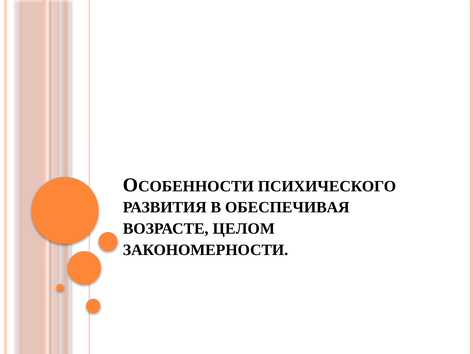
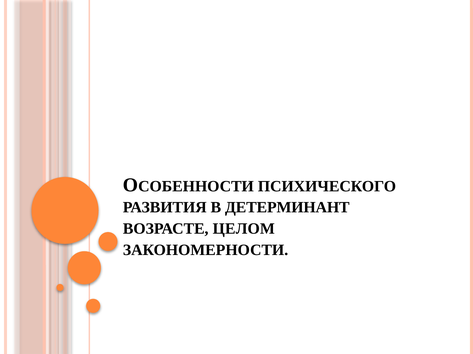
ОБЕСПЕЧИВАЯ: ОБЕСПЕЧИВАЯ -> ДЕТЕРМИНАНТ
